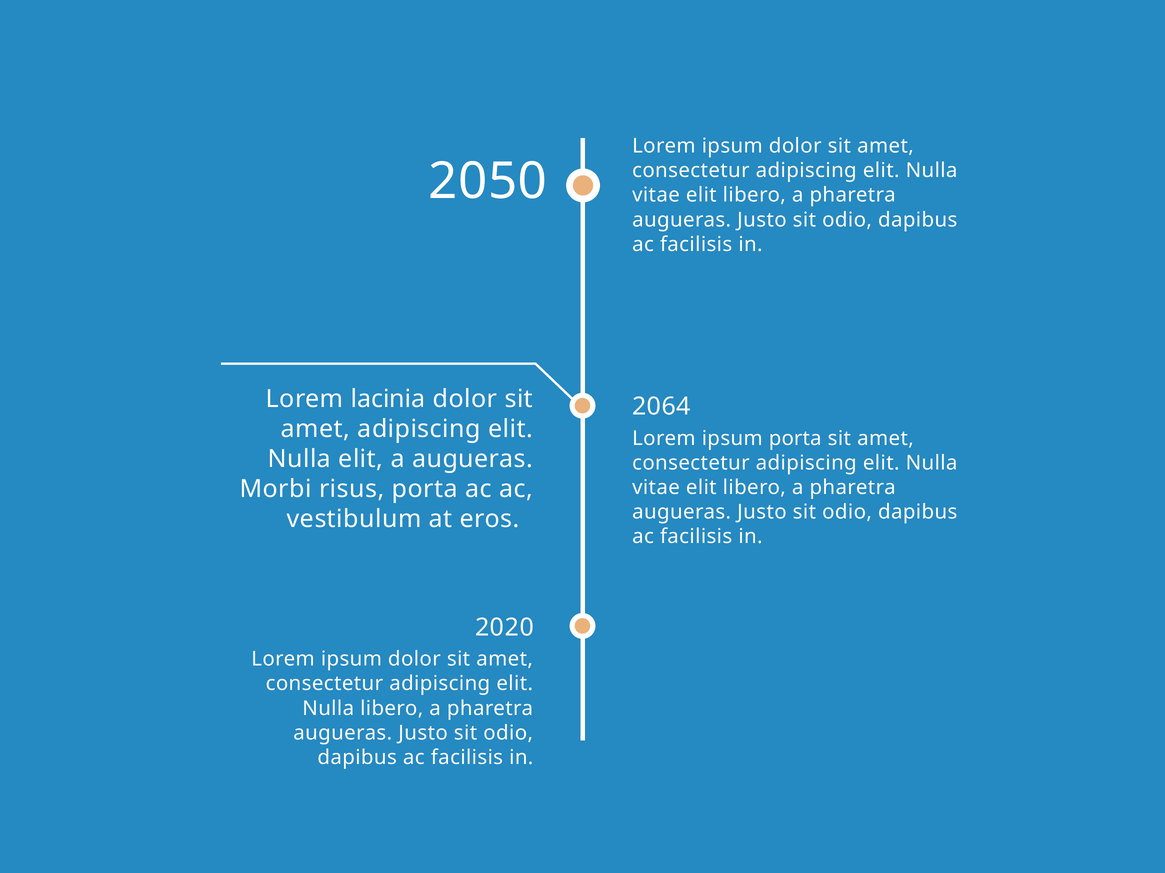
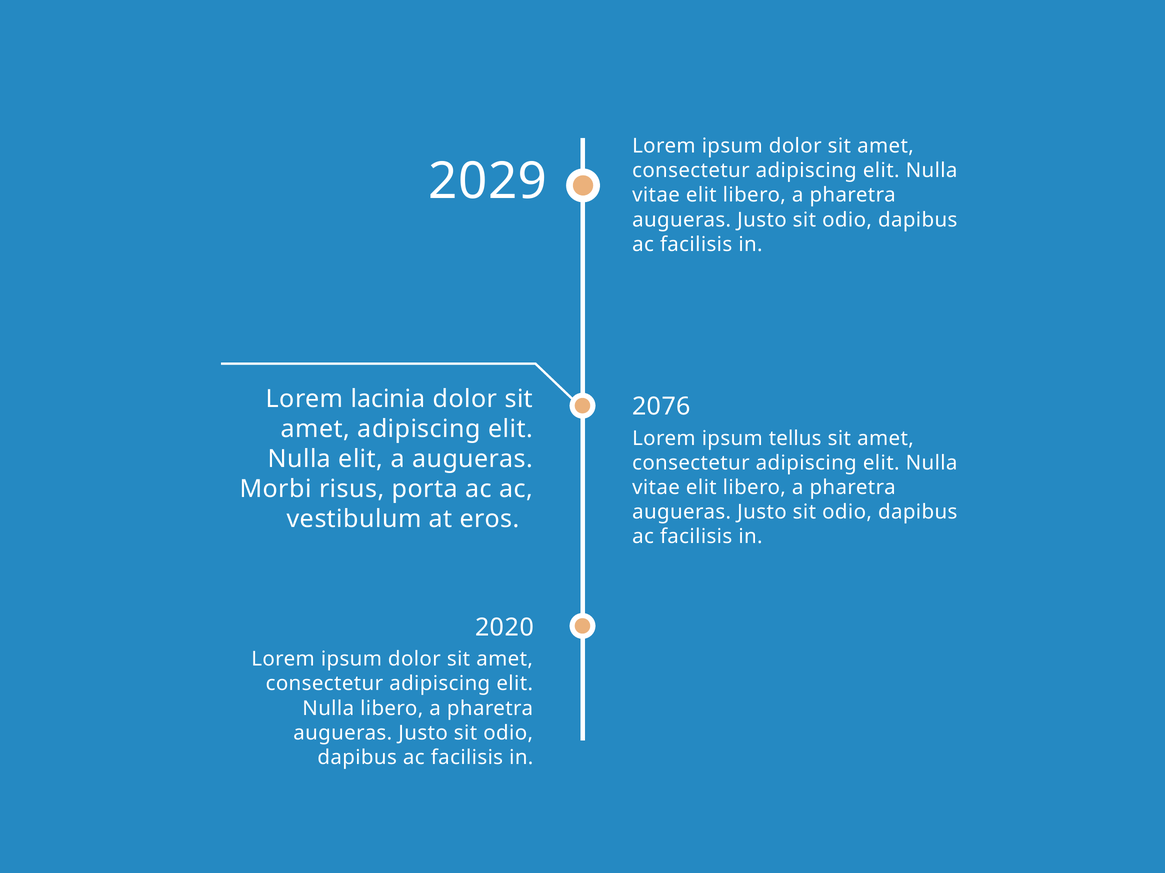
2050: 2050 -> 2029
2064: 2064 -> 2076
ipsum porta: porta -> tellus
